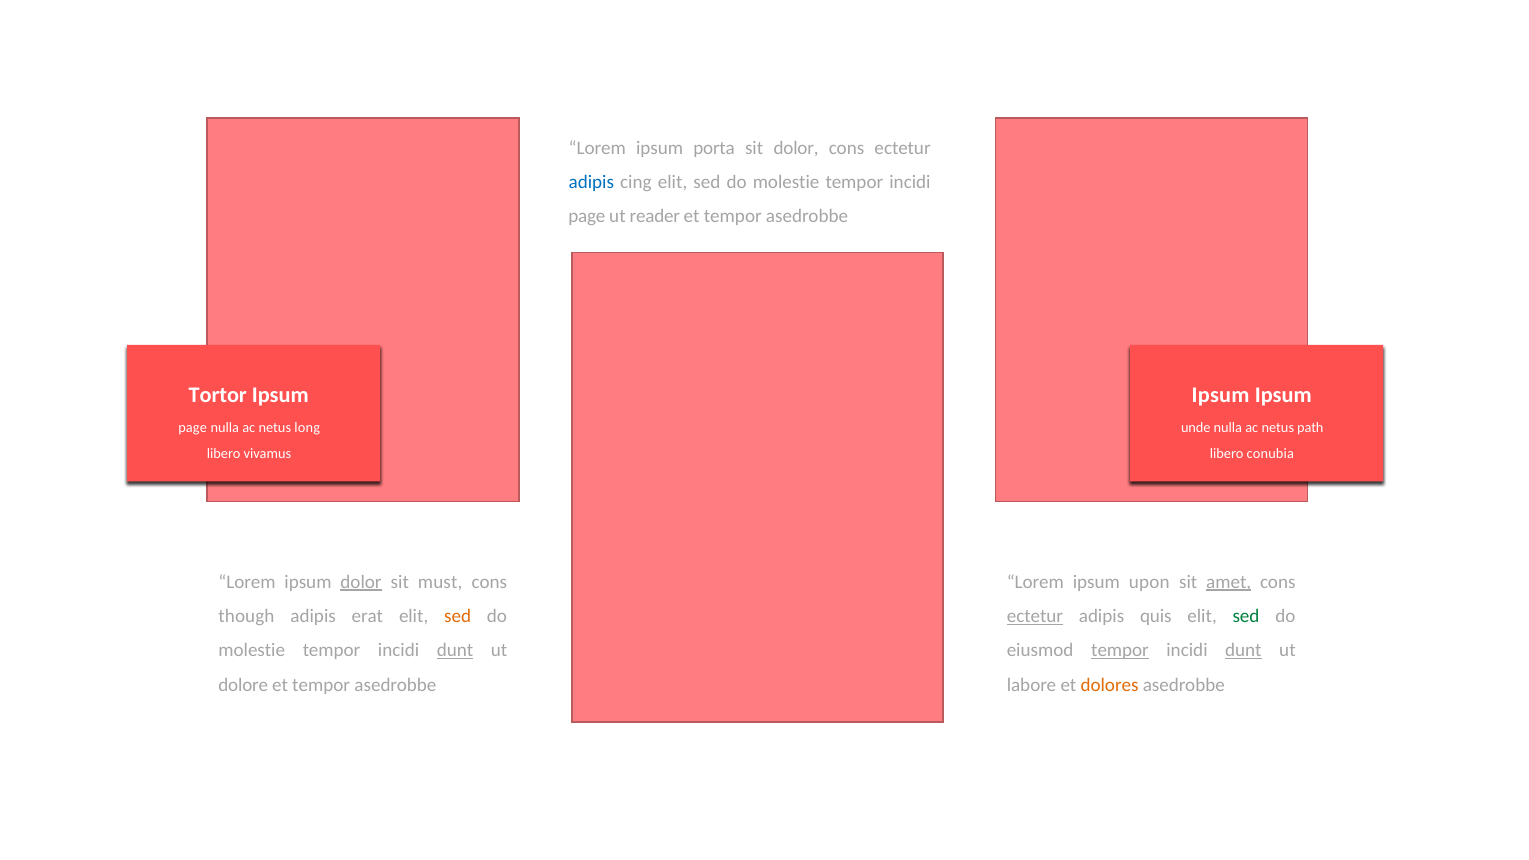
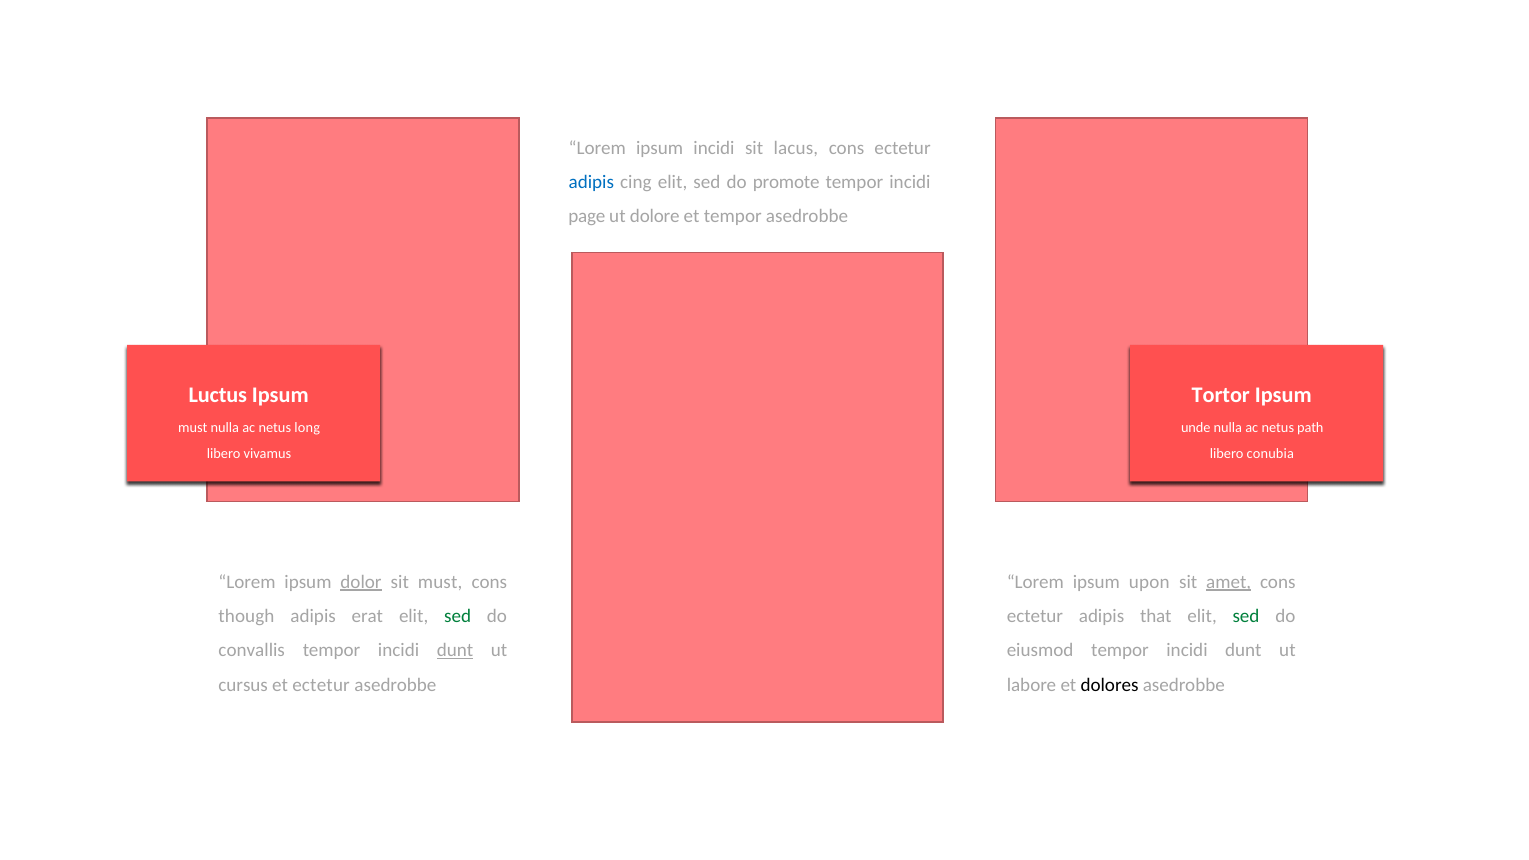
ipsum porta: porta -> incidi
sit dolor: dolor -> lacus
molestie at (786, 182): molestie -> promote
reader: reader -> dolore
Tortor: Tortor -> Luctus
Ipsum at (1221, 396): Ipsum -> Tortor
page at (193, 428): page -> must
sed at (458, 616) colour: orange -> green
ectetur at (1035, 616) underline: present -> none
quis: quis -> that
molestie at (252, 651): molestie -> convallis
tempor at (1120, 651) underline: present -> none
dunt at (1243, 651) underline: present -> none
dolore: dolore -> cursus
tempor at (321, 685): tempor -> ectetur
dolores colour: orange -> black
